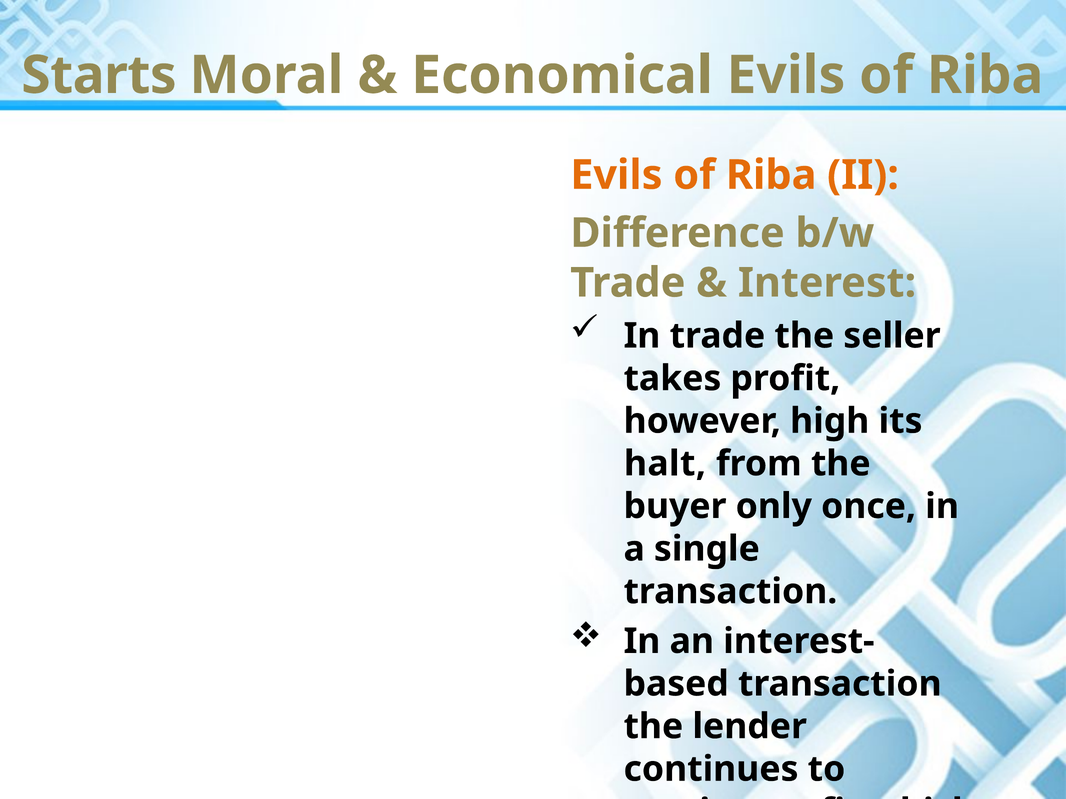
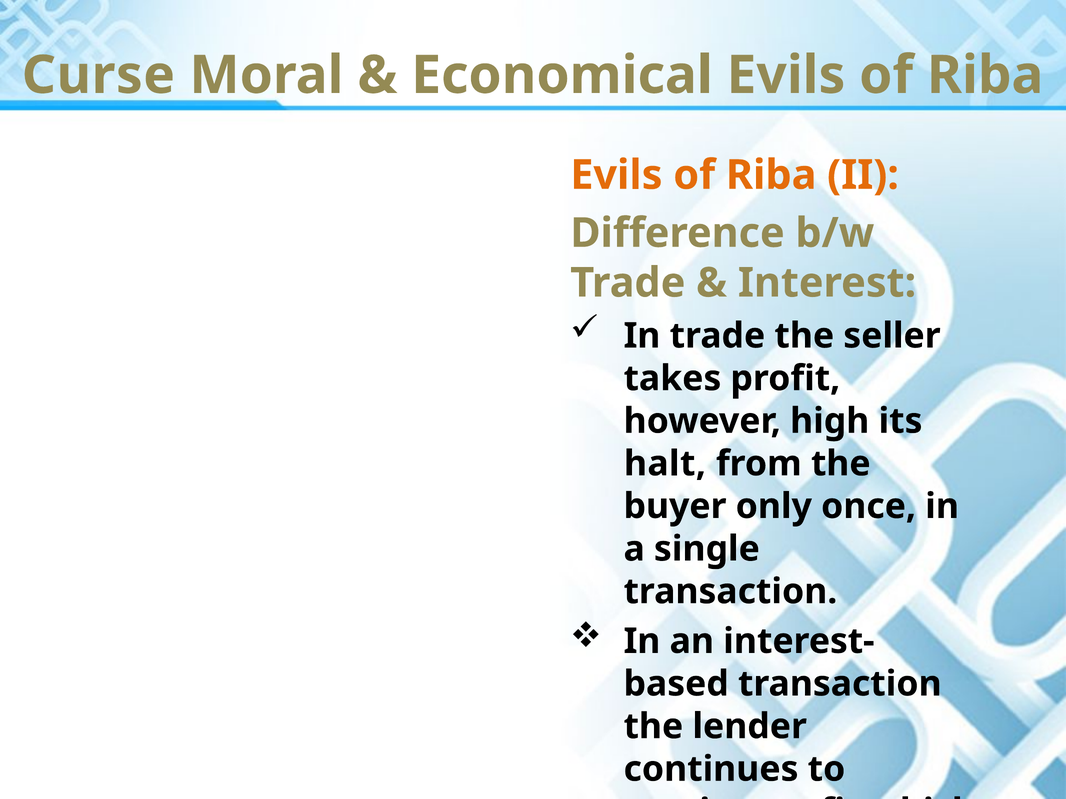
Starts: Starts -> Curse
